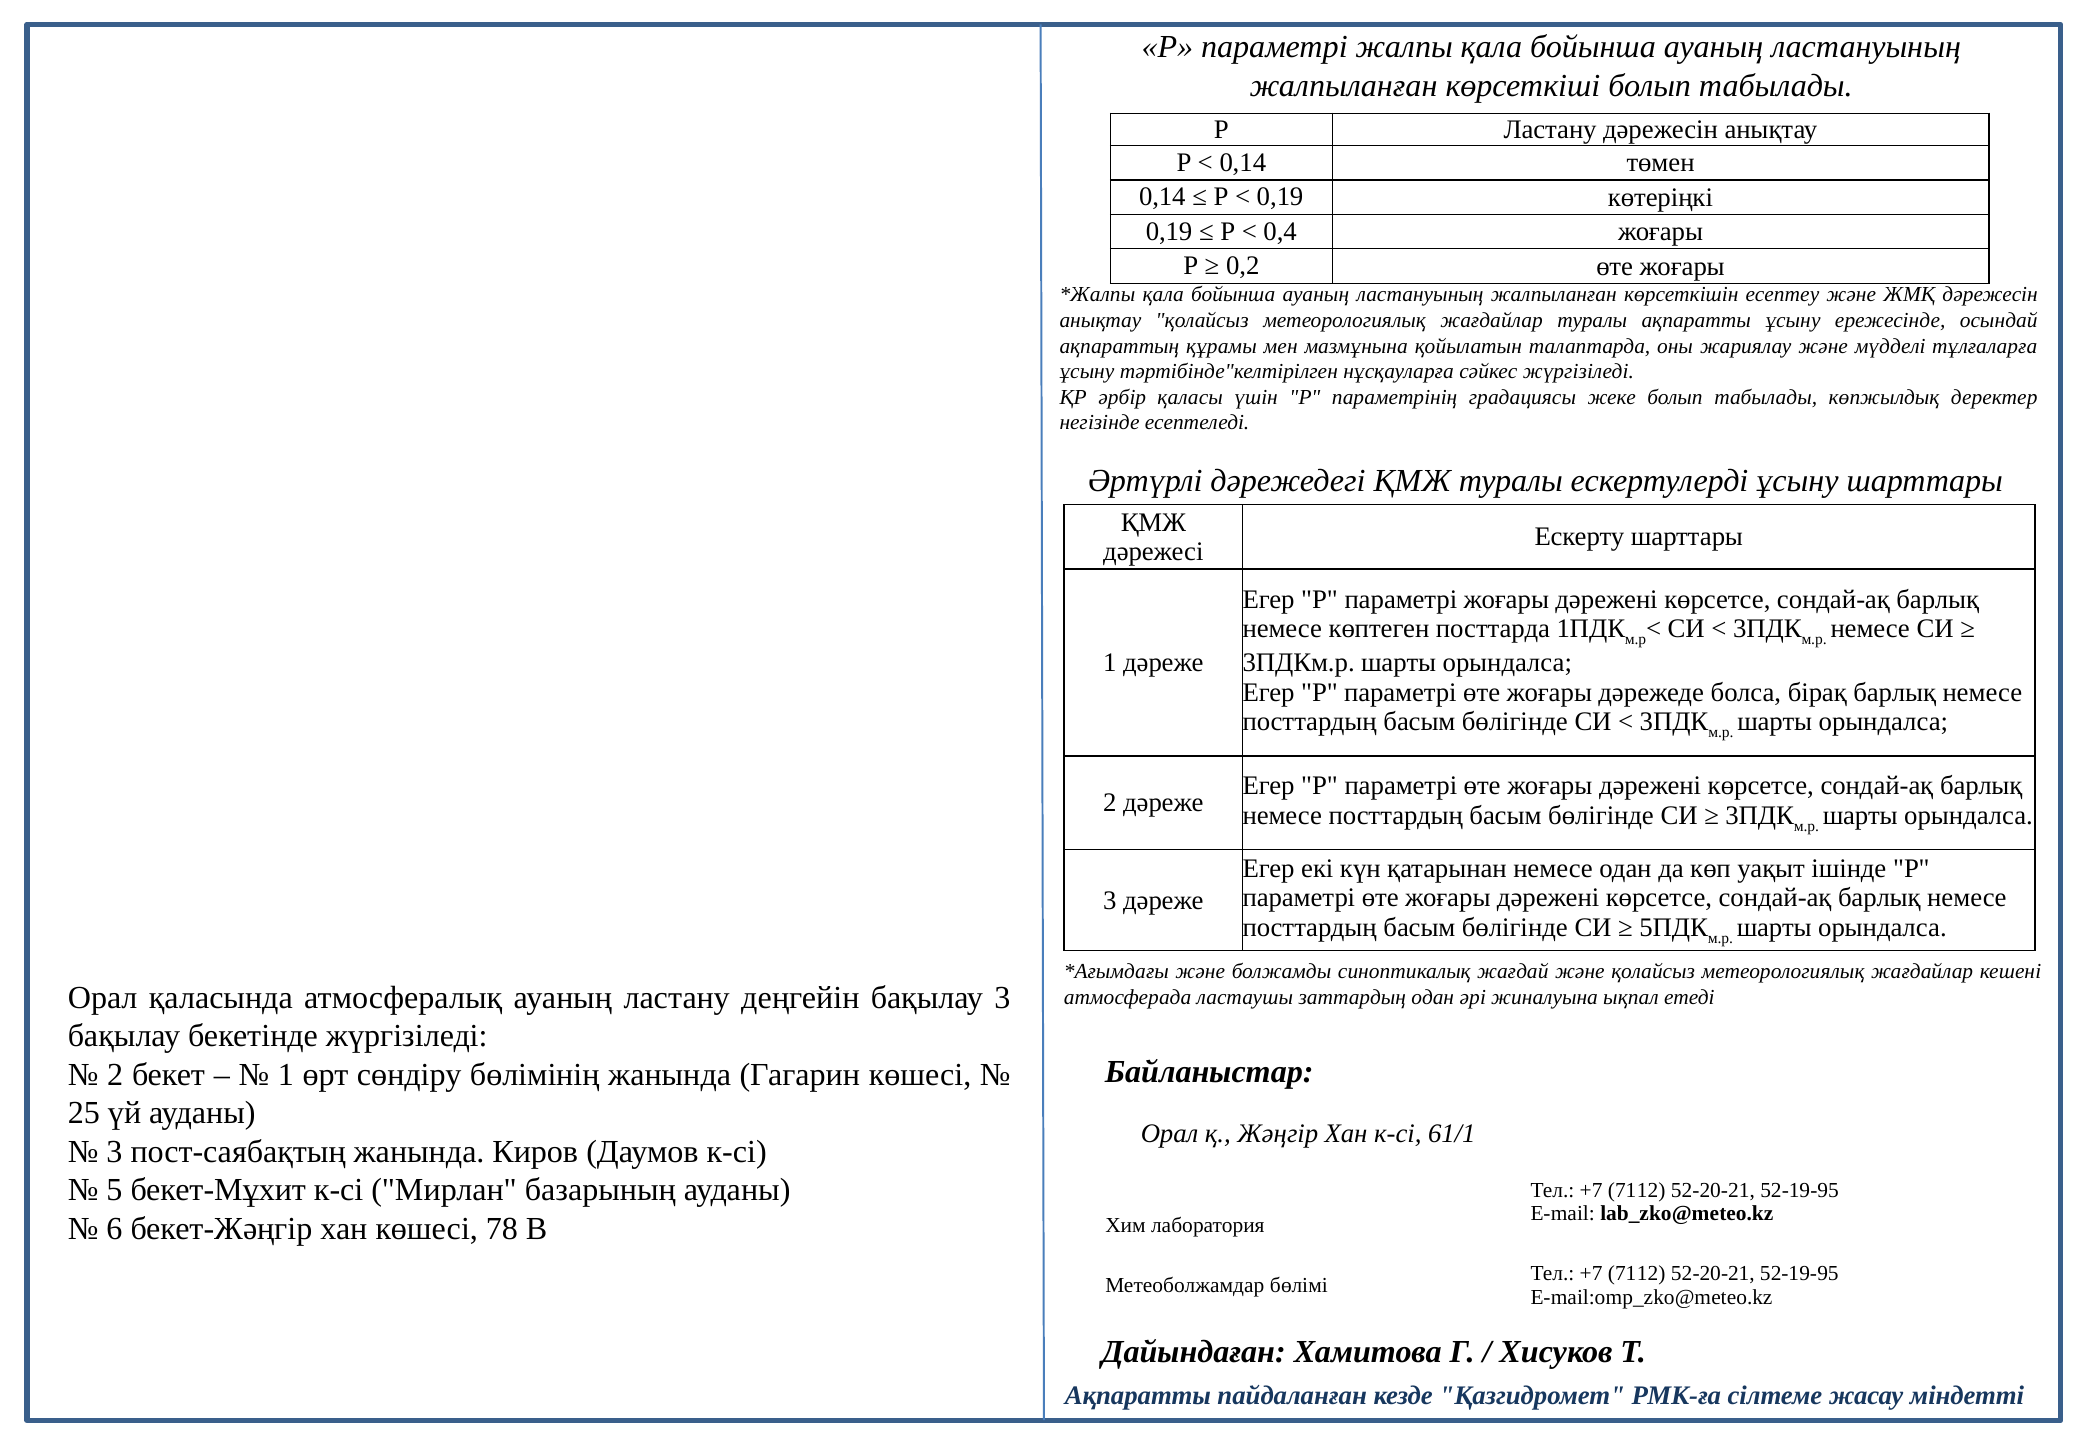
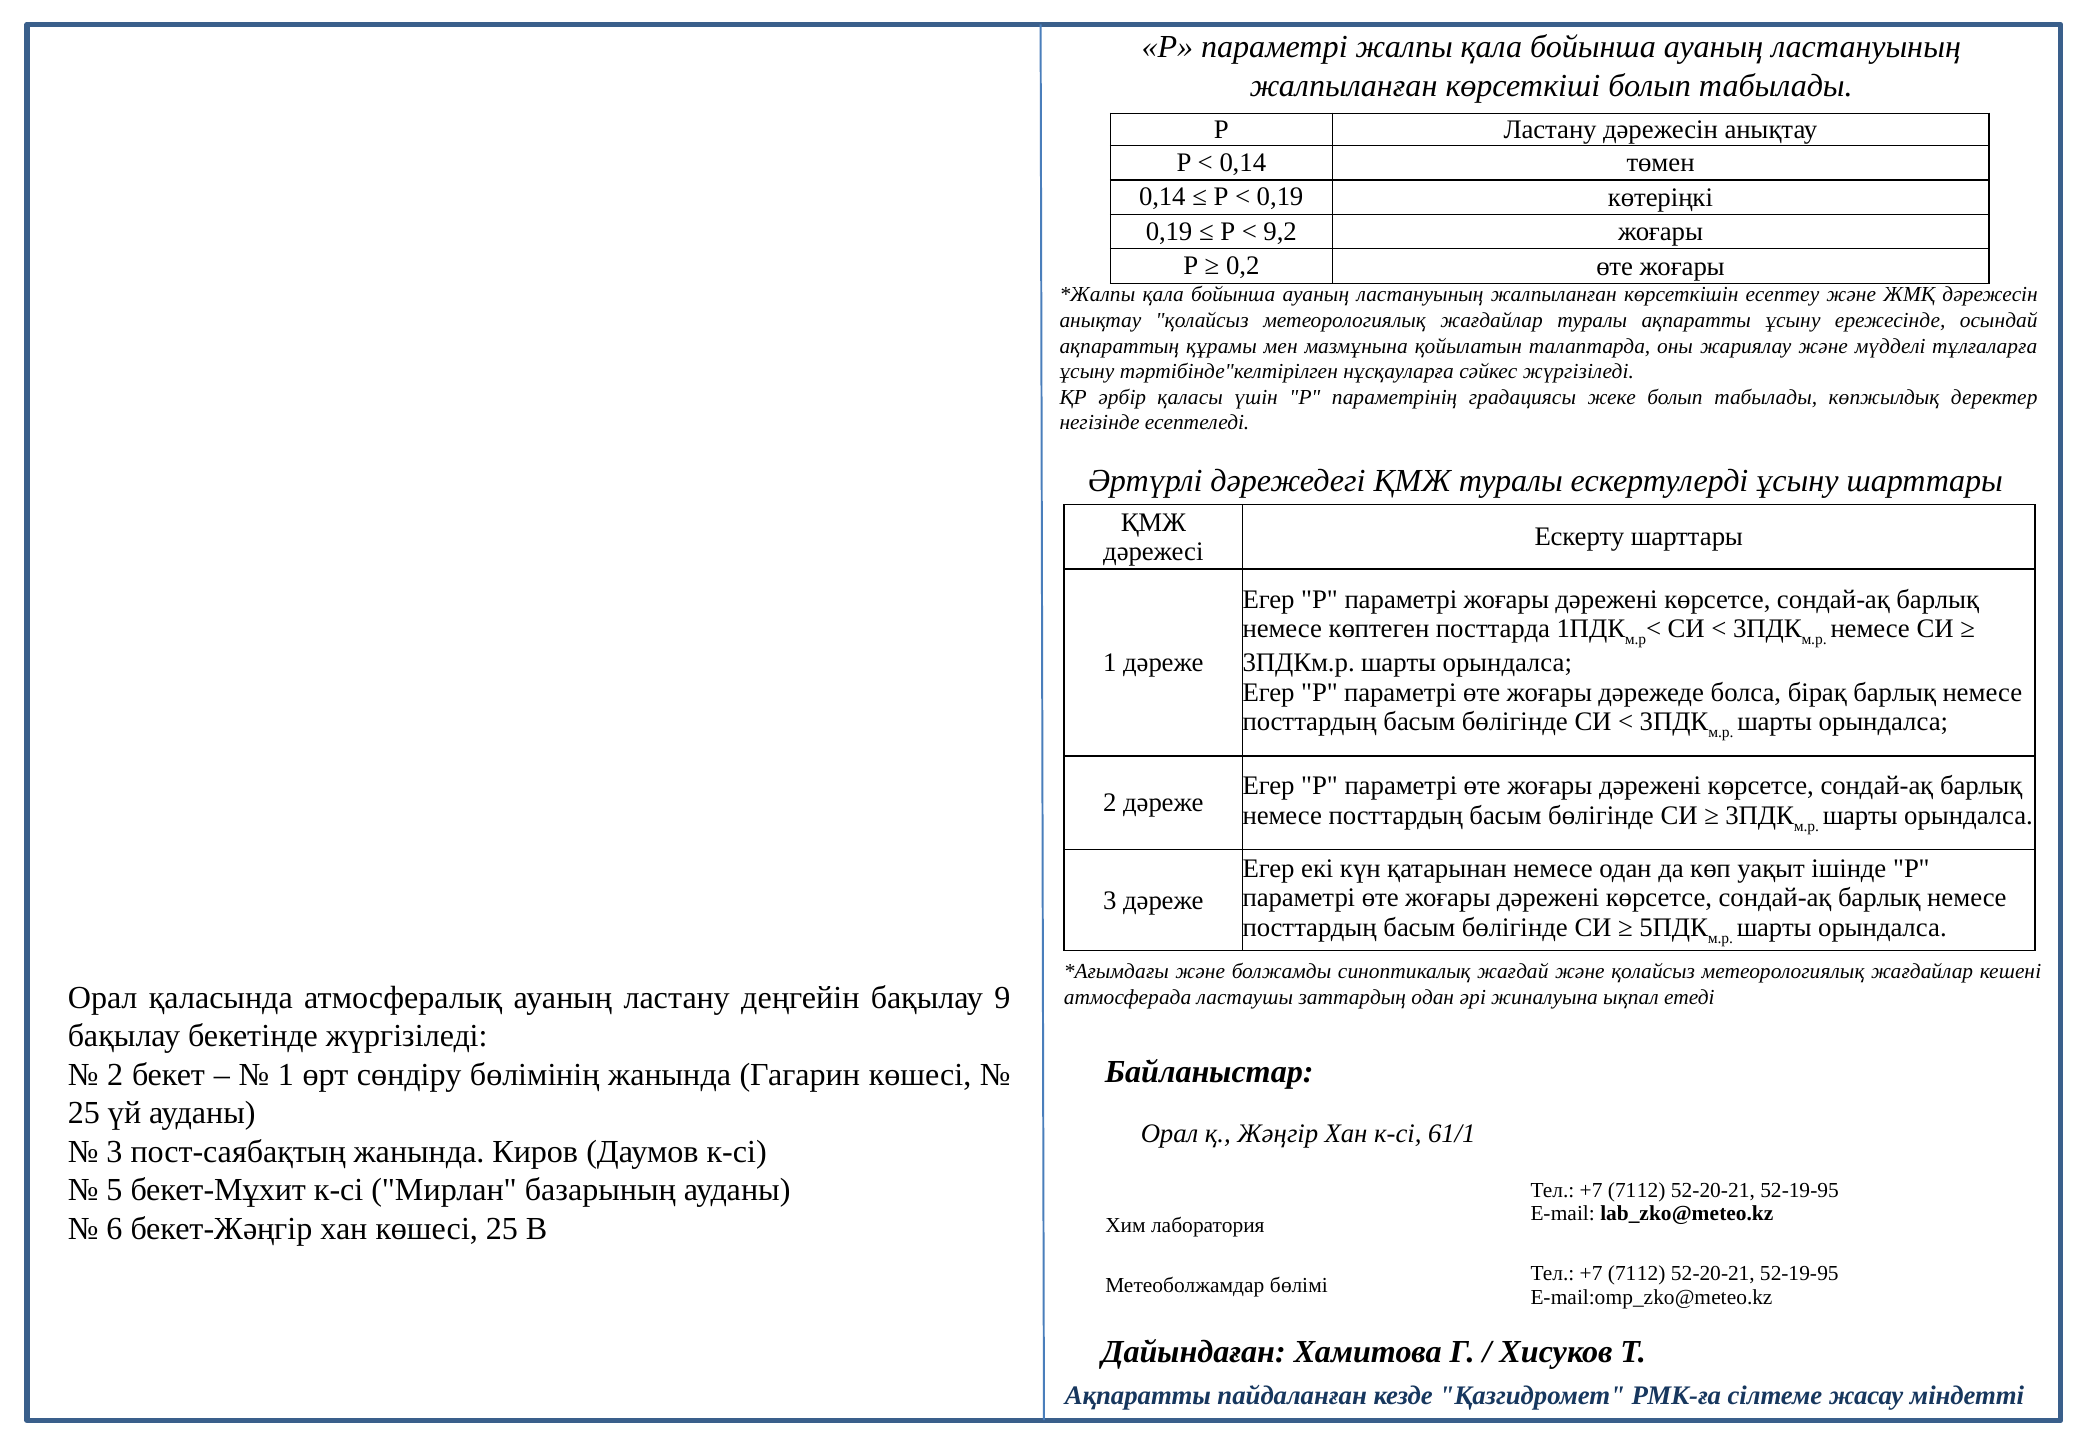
0,4: 0,4 -> 9,2
бақылау 3: 3 -> 9
көшесі 78: 78 -> 25
